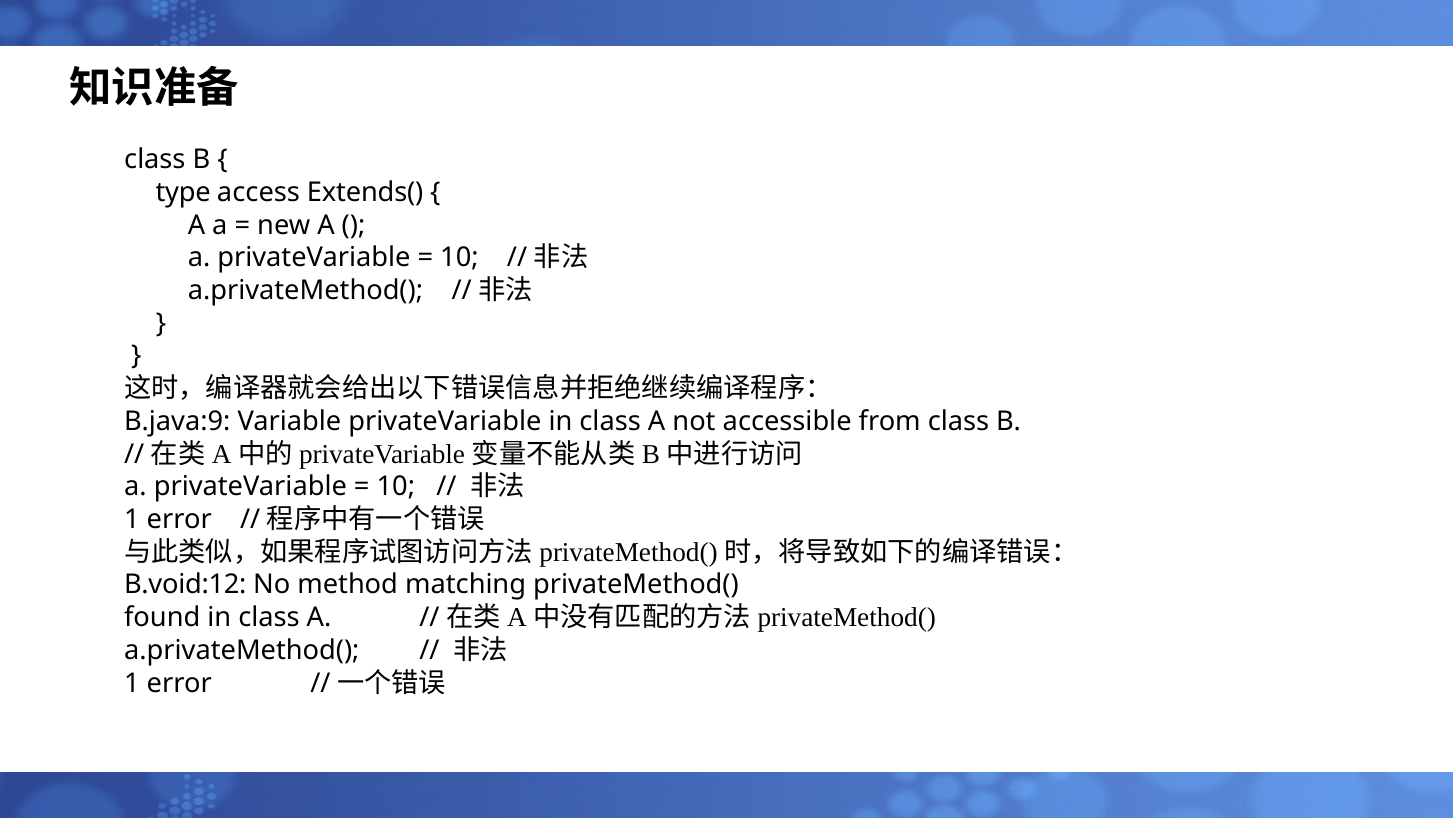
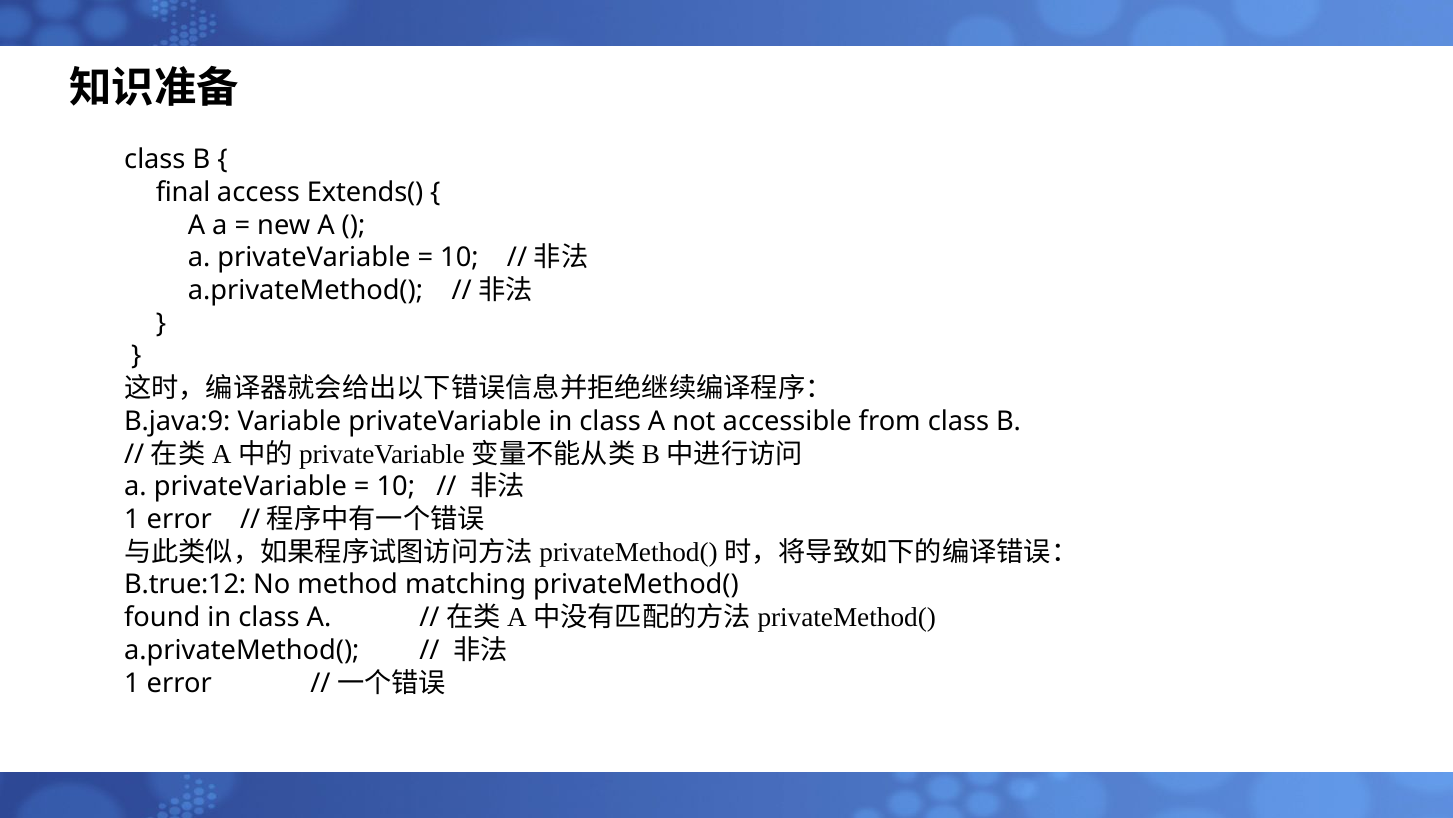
type: type -> final
B.void:12: B.void:12 -> B.true:12
